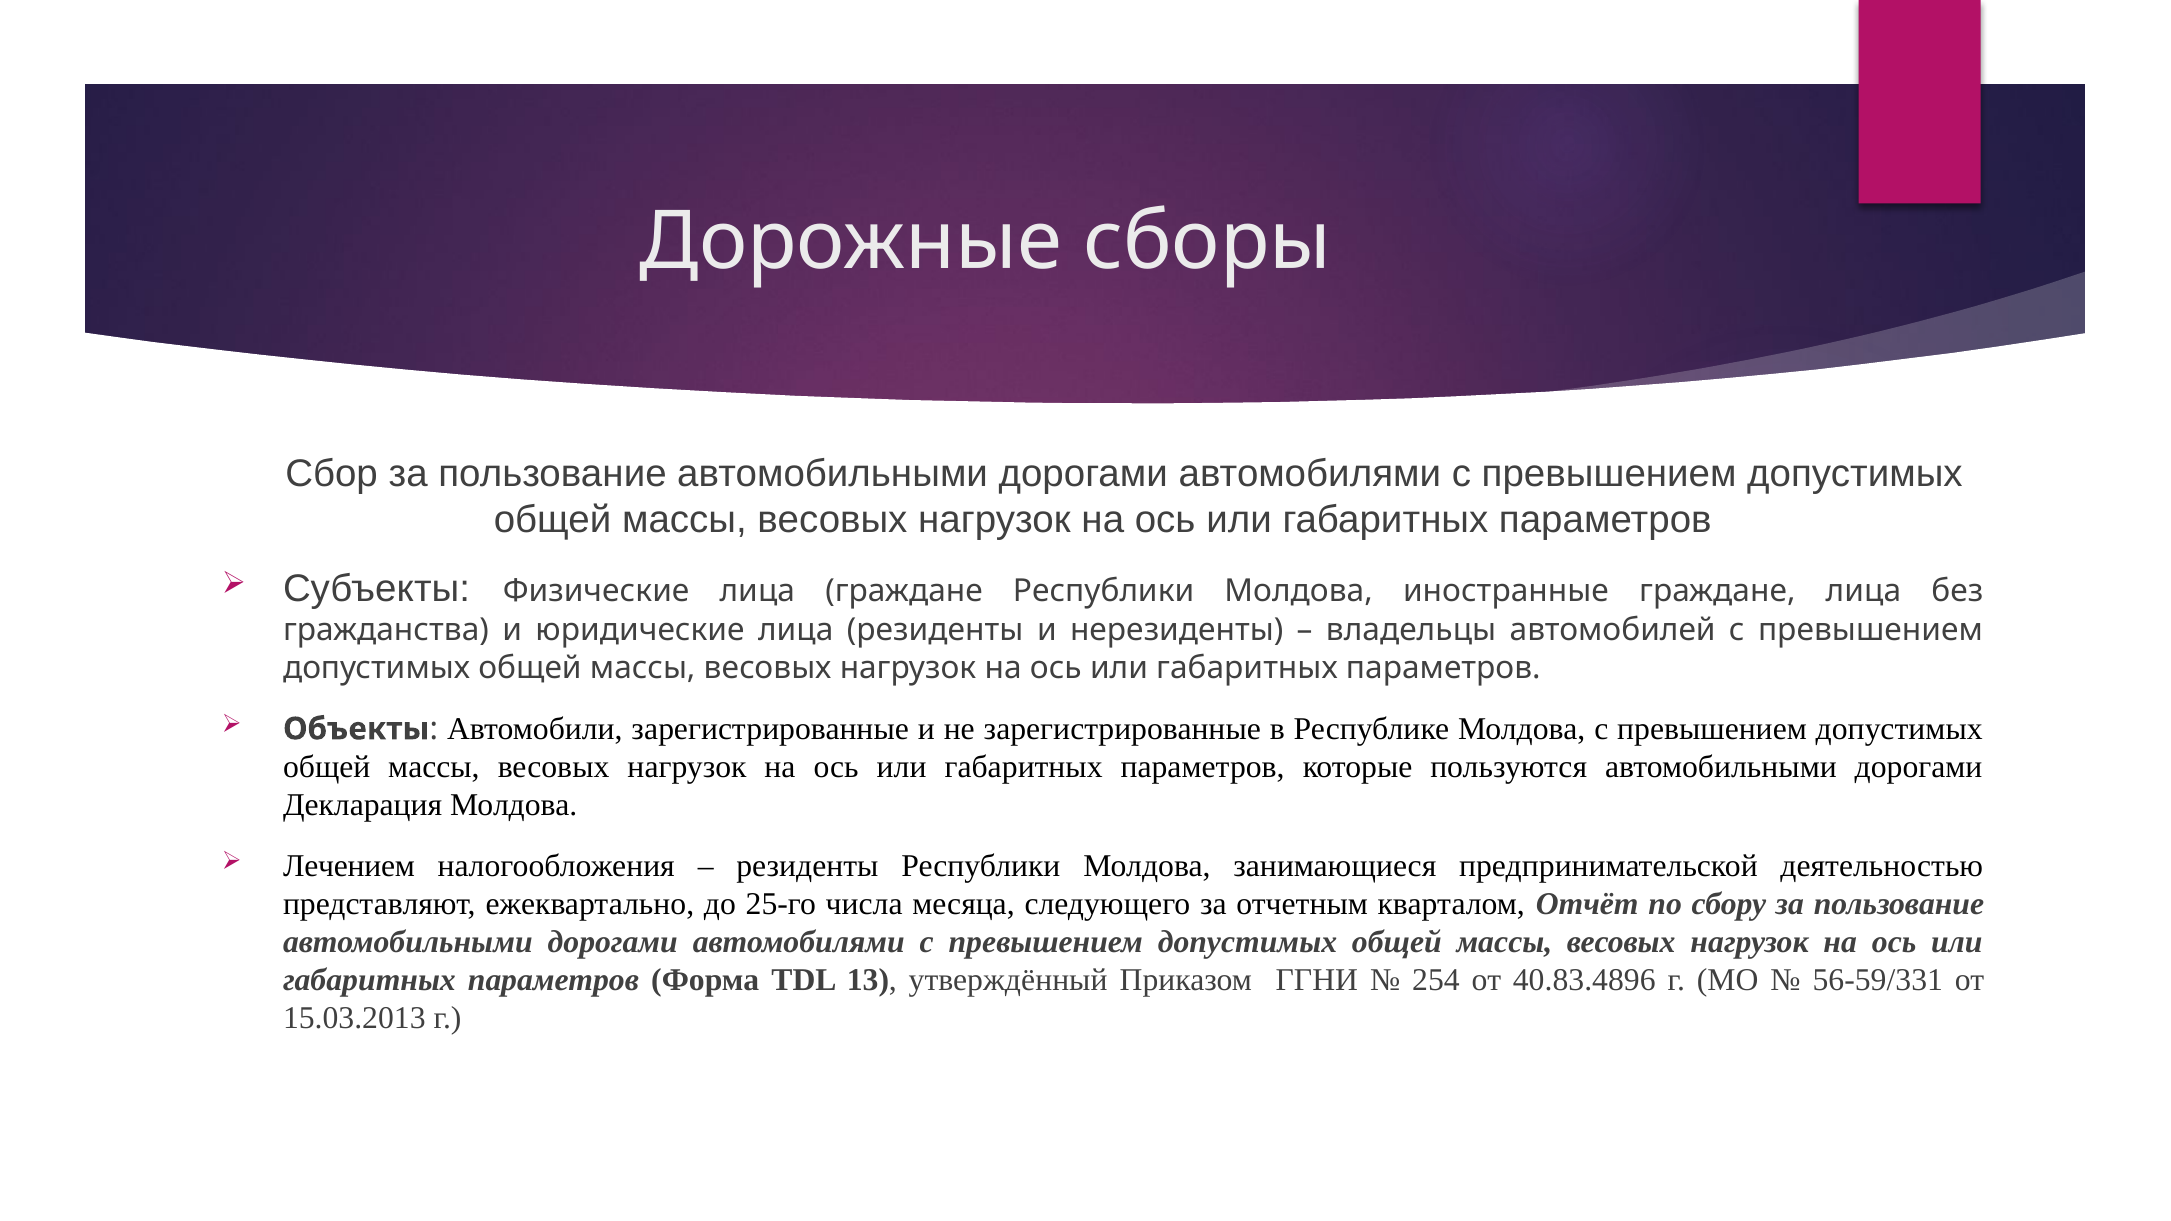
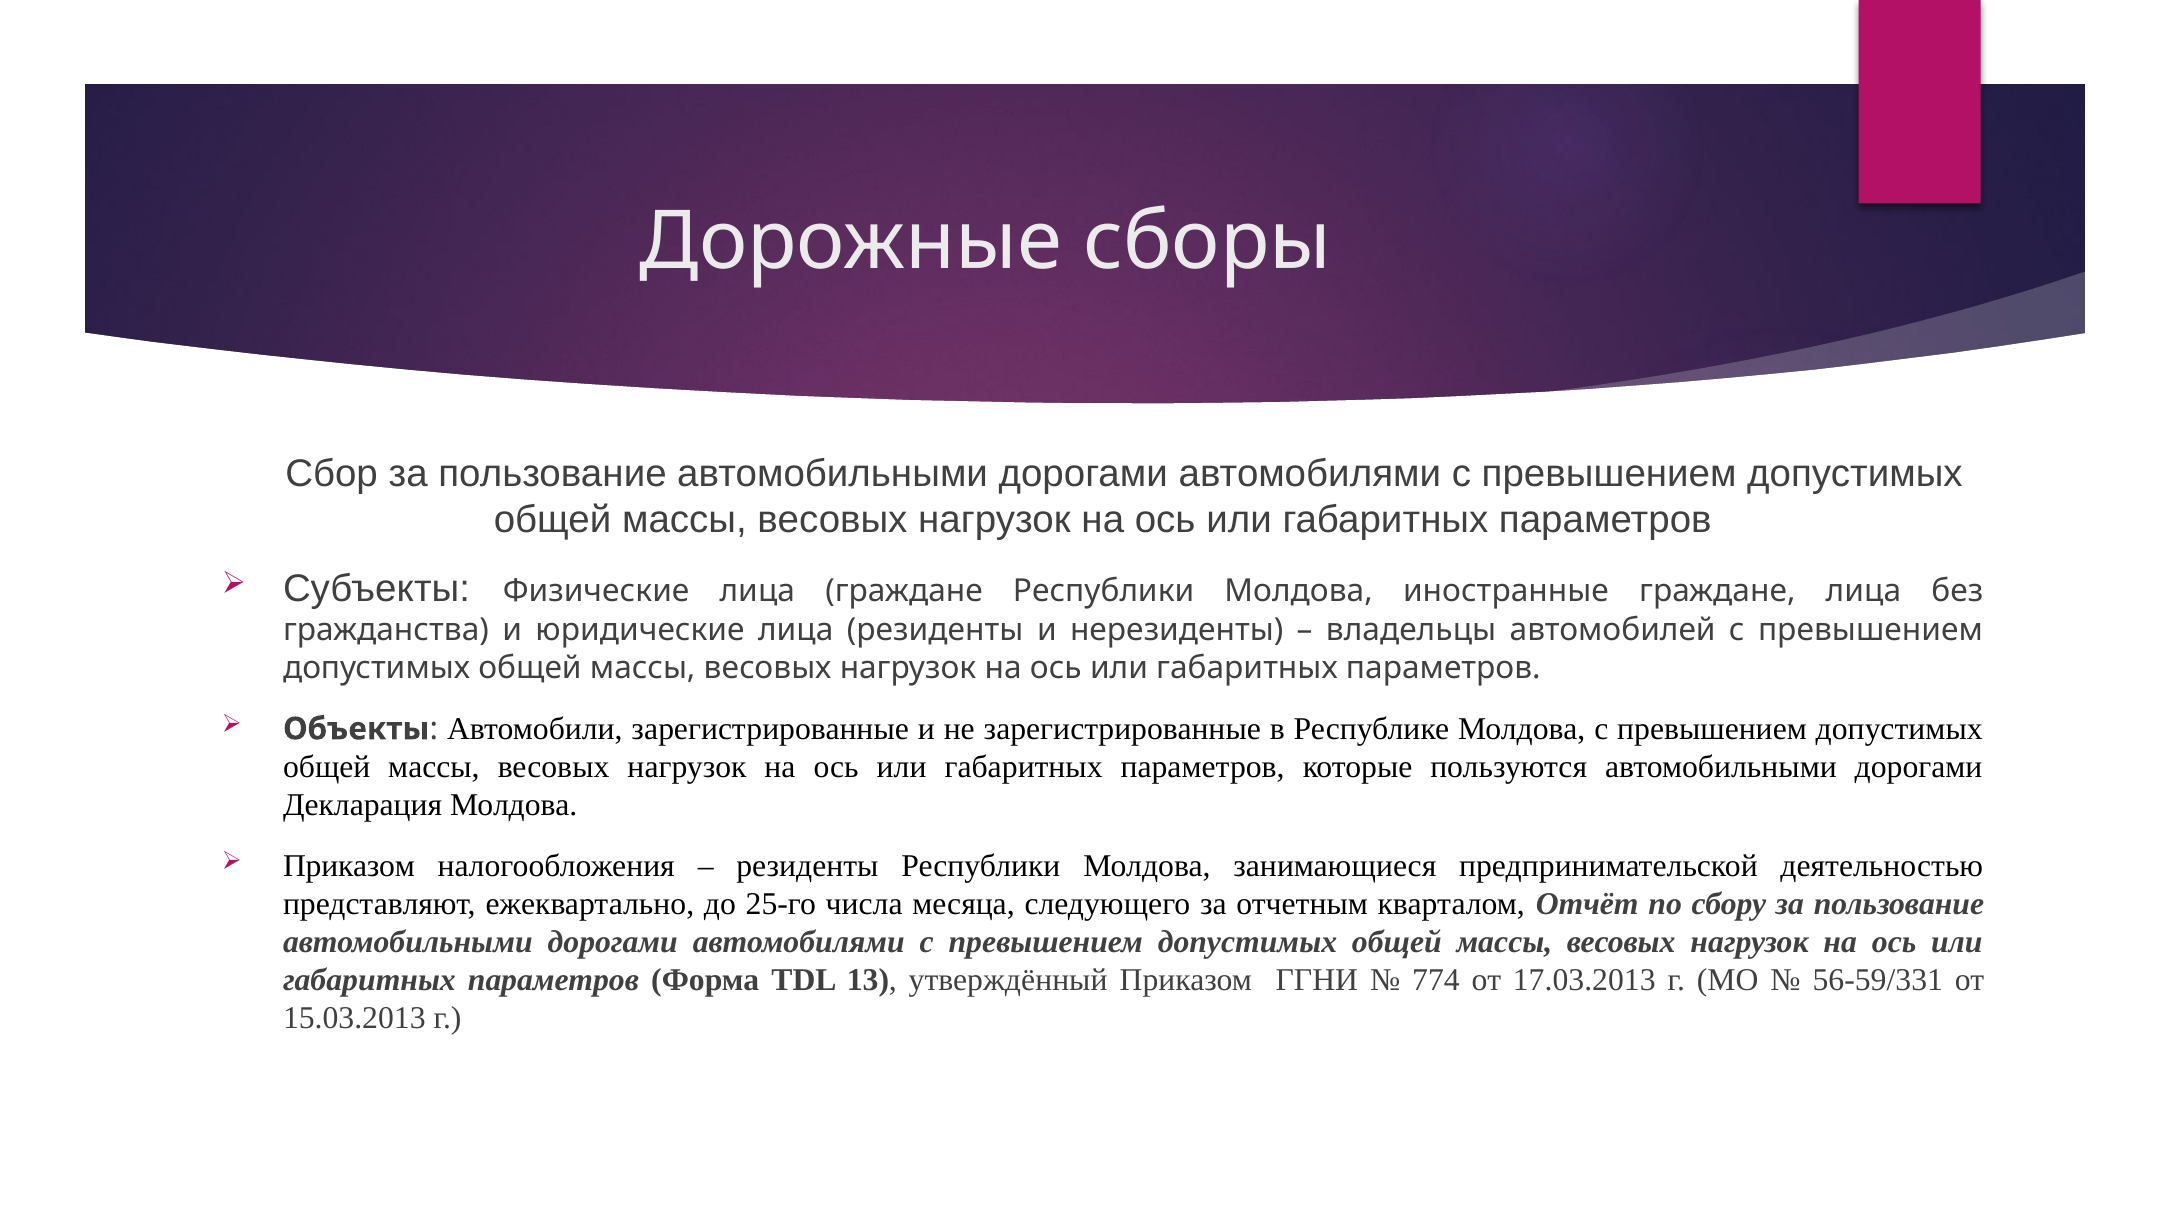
Лечением at (349, 866): Лечением -> Приказом
254: 254 -> 774
40.83.4896: 40.83.4896 -> 17.03.2013
